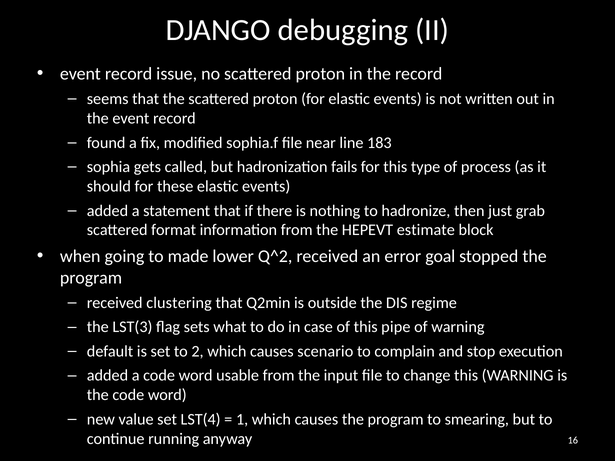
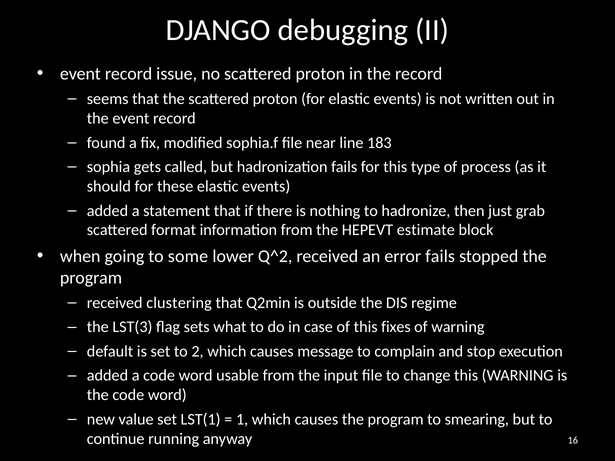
made: made -> some
error goal: goal -> fails
pipe: pipe -> fixes
scenario: scenario -> message
LST(4: LST(4 -> LST(1
